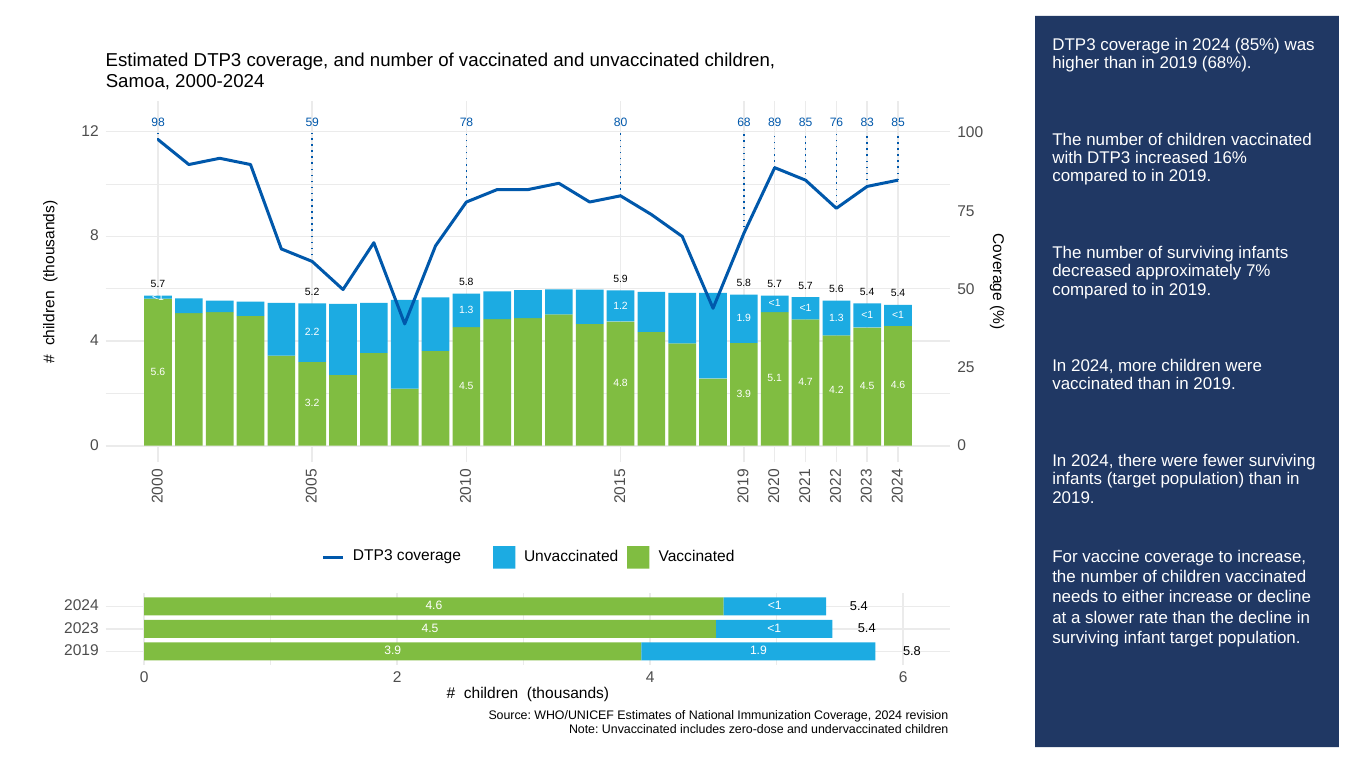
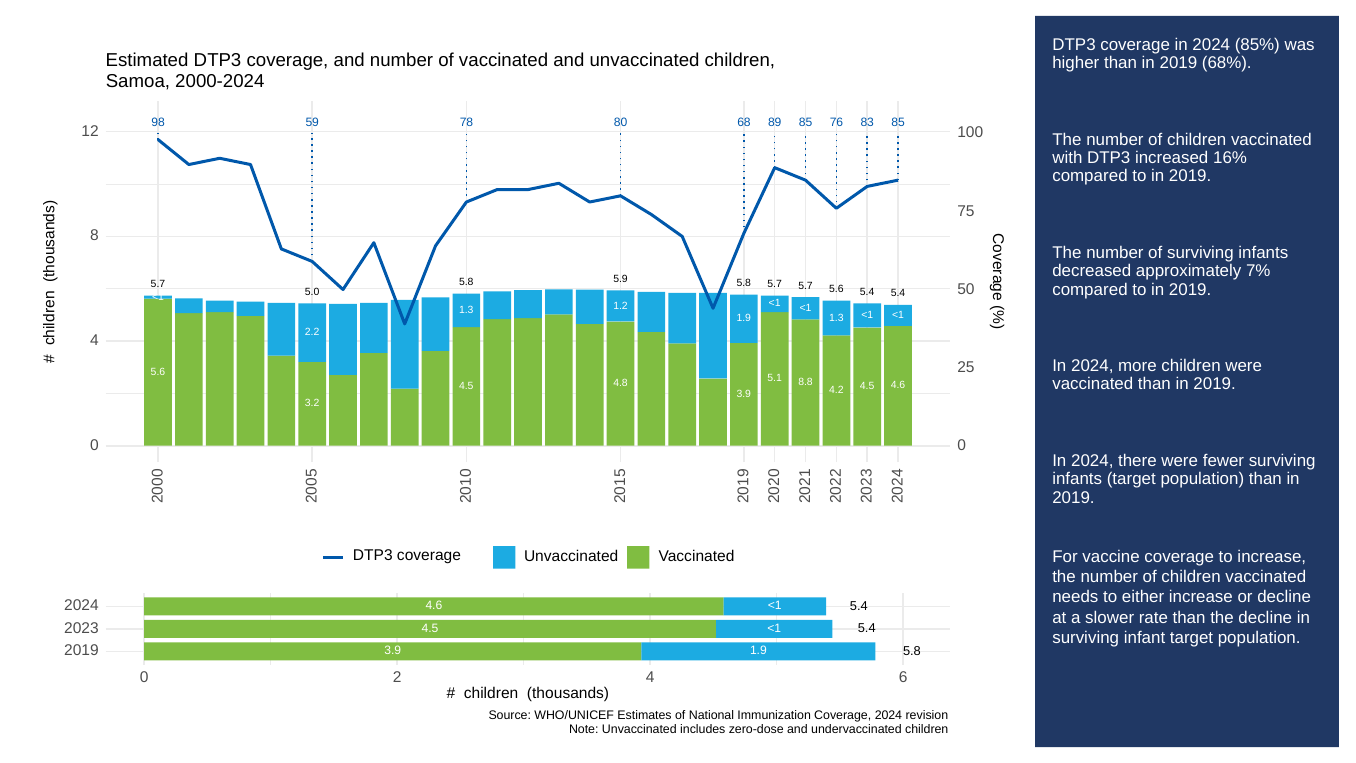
5.2: 5.2 -> 5.0
4.7: 4.7 -> 8.8
